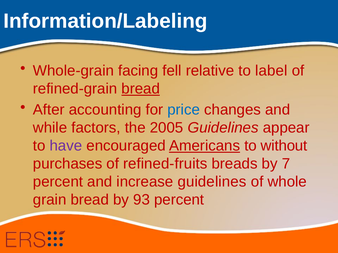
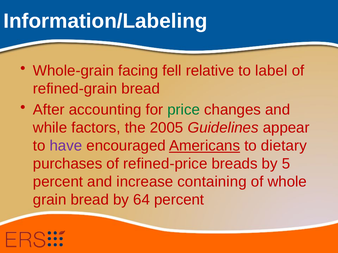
bread at (141, 89) underline: present -> none
price colour: blue -> green
without: without -> dietary
refined-fruits: refined-fruits -> refined-price
7: 7 -> 5
increase guidelines: guidelines -> containing
93: 93 -> 64
